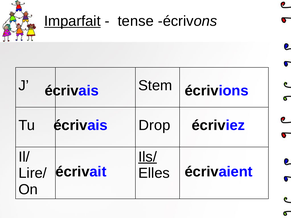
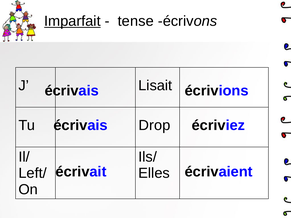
Stem: Stem -> Lisait
Ils/ underline: present -> none
Lire/: Lire/ -> Left/
